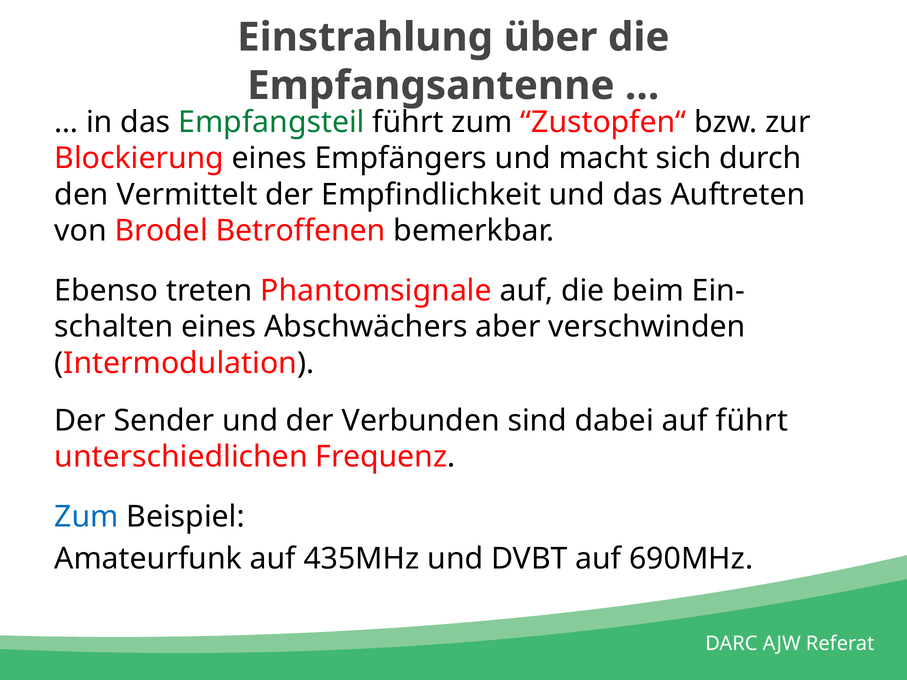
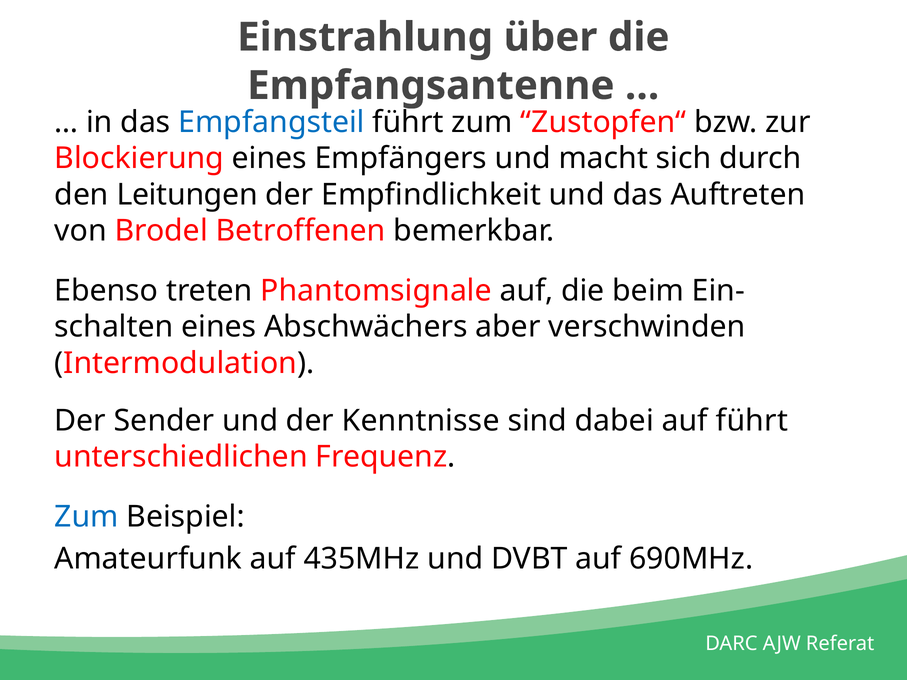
Empfangsteil colour: green -> blue
Vermittelt: Vermittelt -> Leitungen
Verbunden: Verbunden -> Kenntnisse
